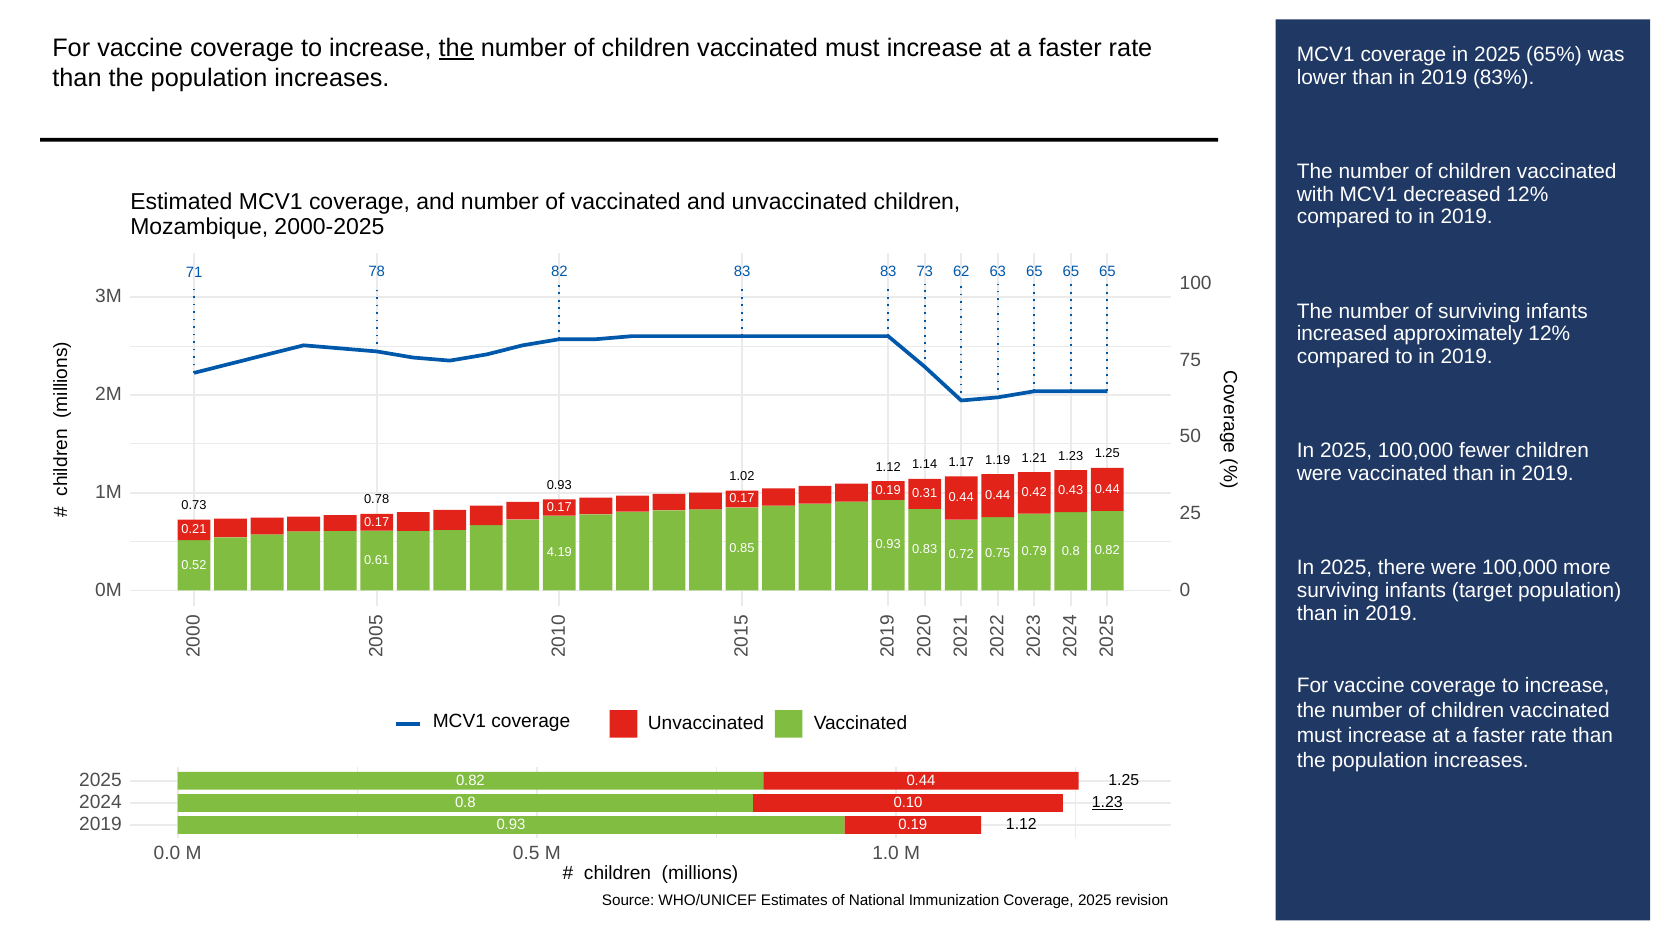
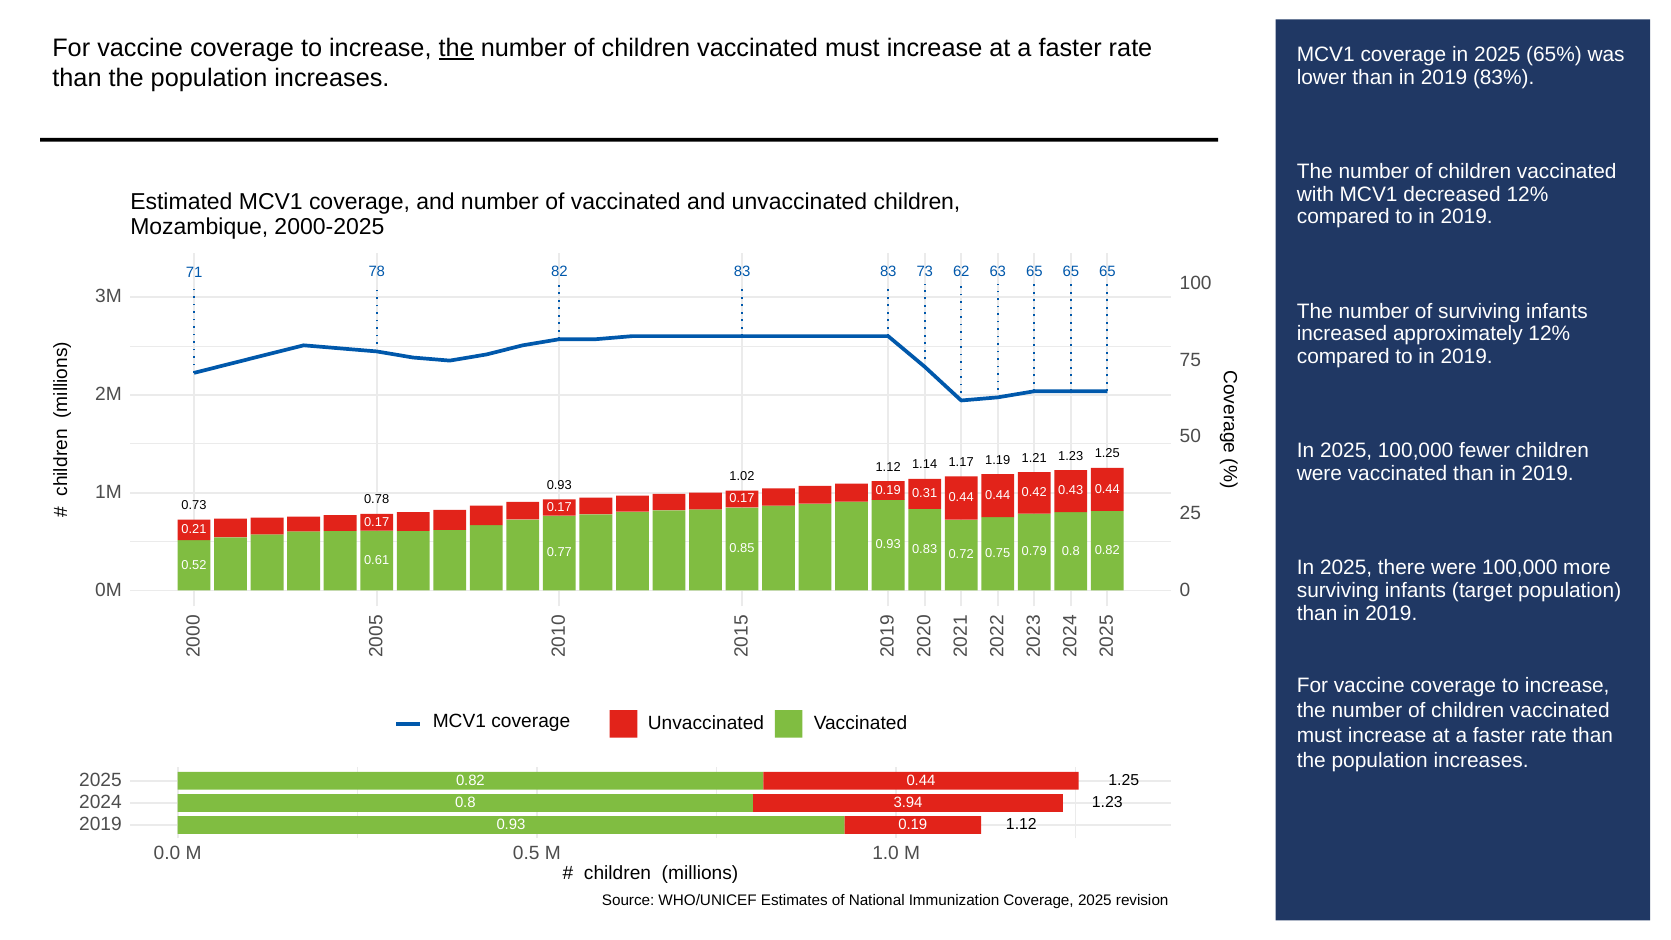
4.19: 4.19 -> 0.77
1.23 at (1107, 802) underline: present -> none
0.10: 0.10 -> 3.94
